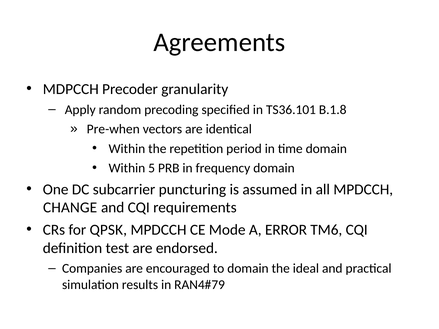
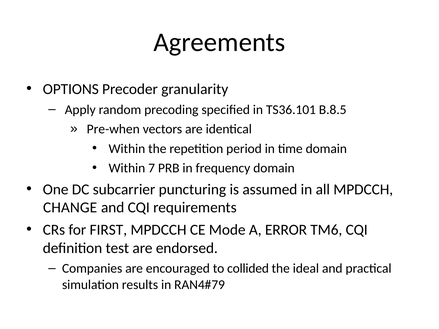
MDPCCH: MDPCCH -> OPTIONS
B.1.8: B.1.8 -> B.8.5
5: 5 -> 7
QPSK: QPSK -> FIRST
to domain: domain -> collided
